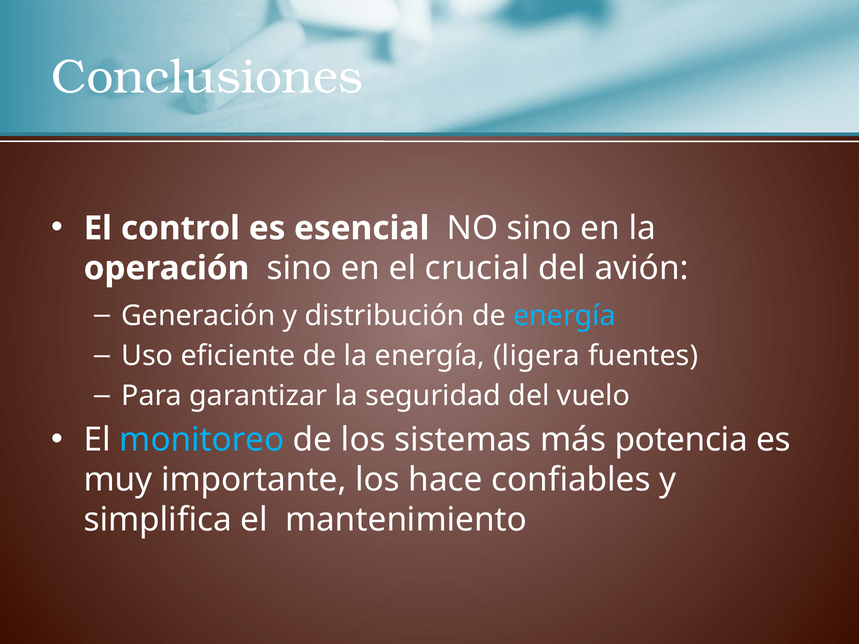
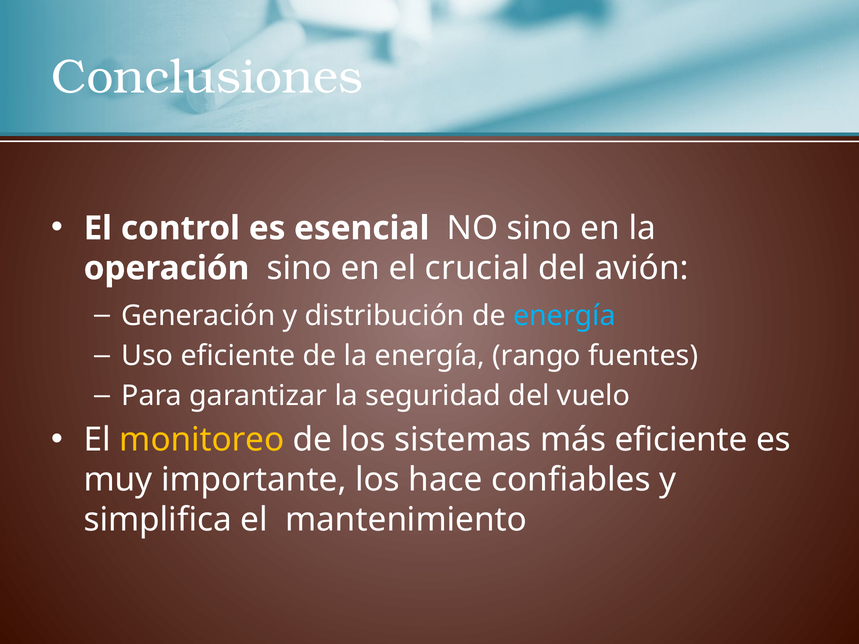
ligera: ligera -> rango
monitoreo colour: light blue -> yellow
más potencia: potencia -> eficiente
